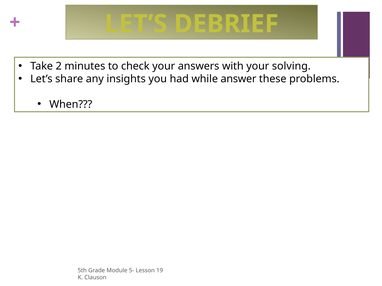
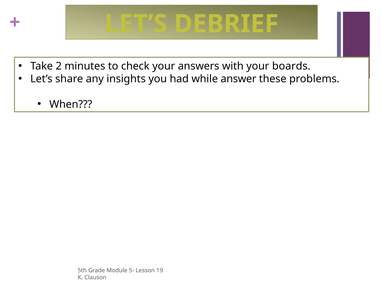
solving: solving -> boards
